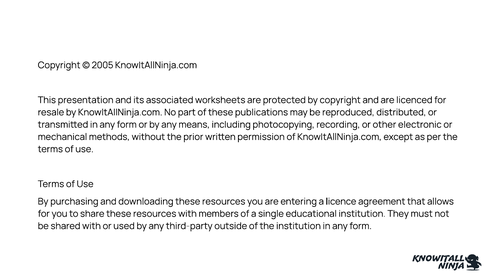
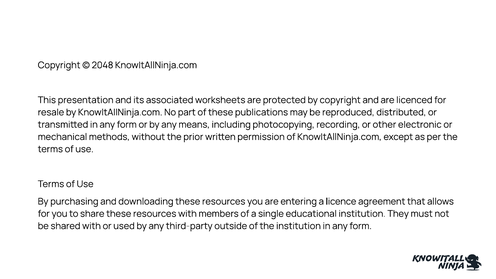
2005: 2005 -> 2048
